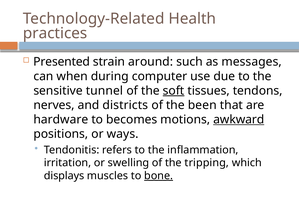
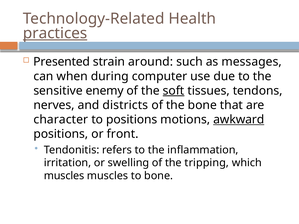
practices underline: none -> present
tunnel: tunnel -> enemy
the been: been -> bone
hardware: hardware -> character
to becomes: becomes -> positions
ways: ways -> front
displays at (64, 176): displays -> muscles
bone at (159, 176) underline: present -> none
